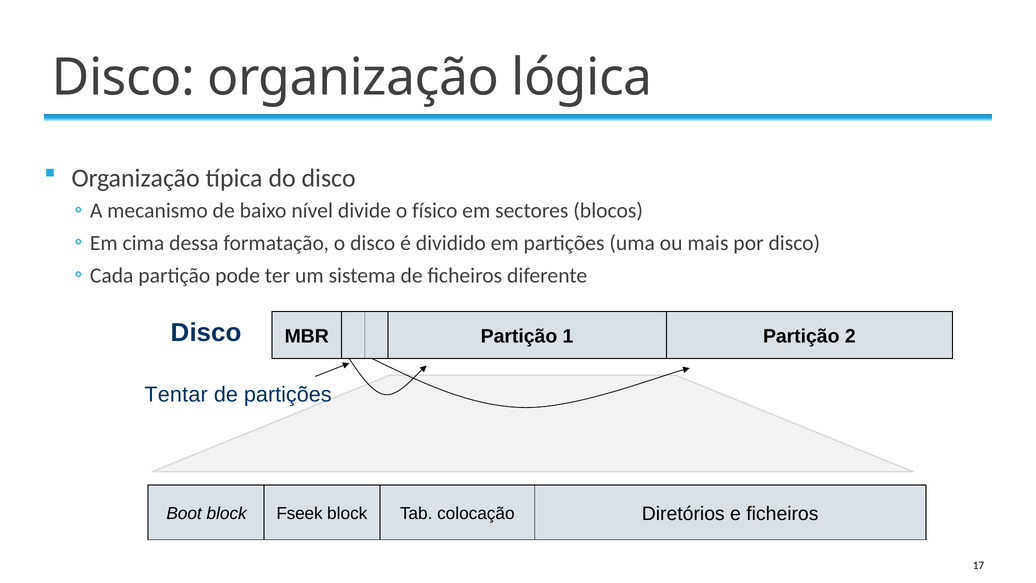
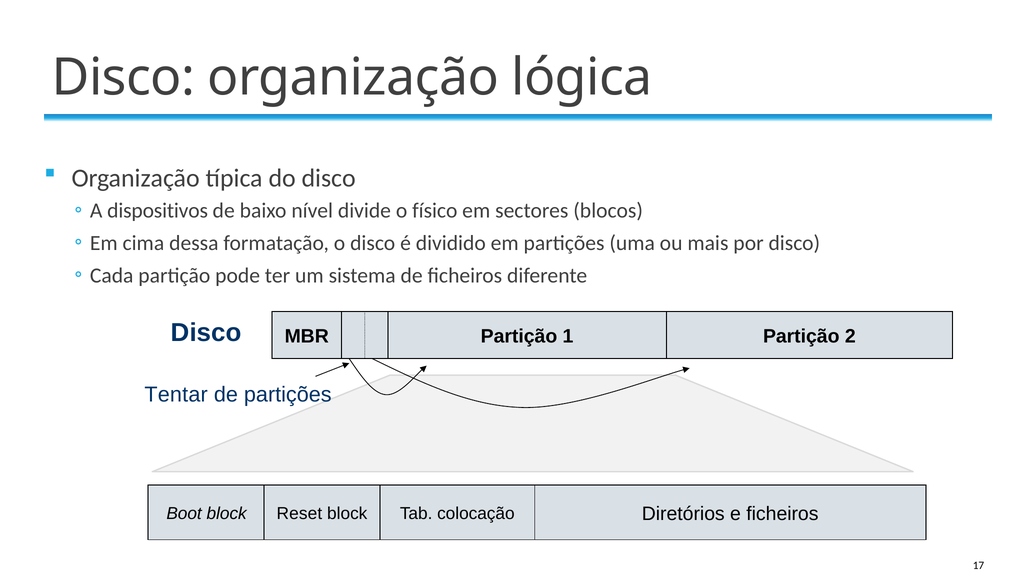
mecanismo: mecanismo -> dispositivos
Fseek: Fseek -> Reset
